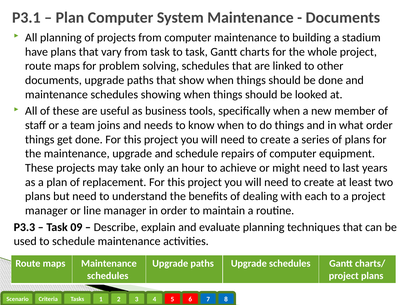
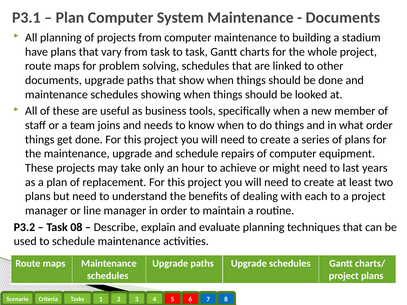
P3.3: P3.3 -> P3.2
09: 09 -> 08
